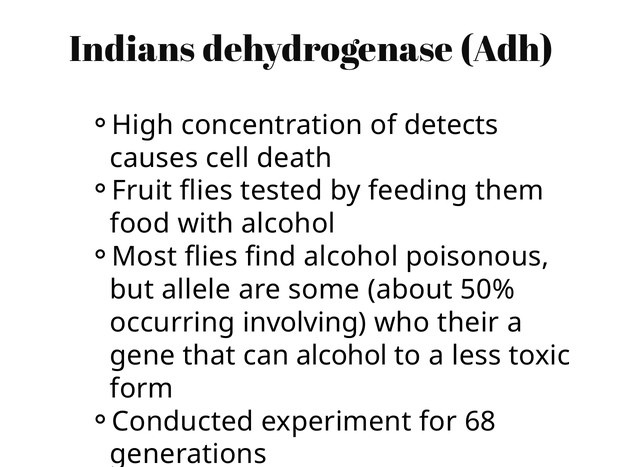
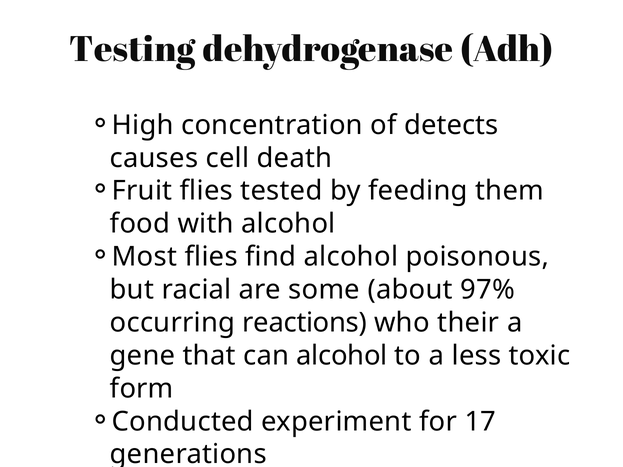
Indians: Indians -> Testing
allele: allele -> racial
50%: 50% -> 97%
involving: involving -> reactions
68: 68 -> 17
